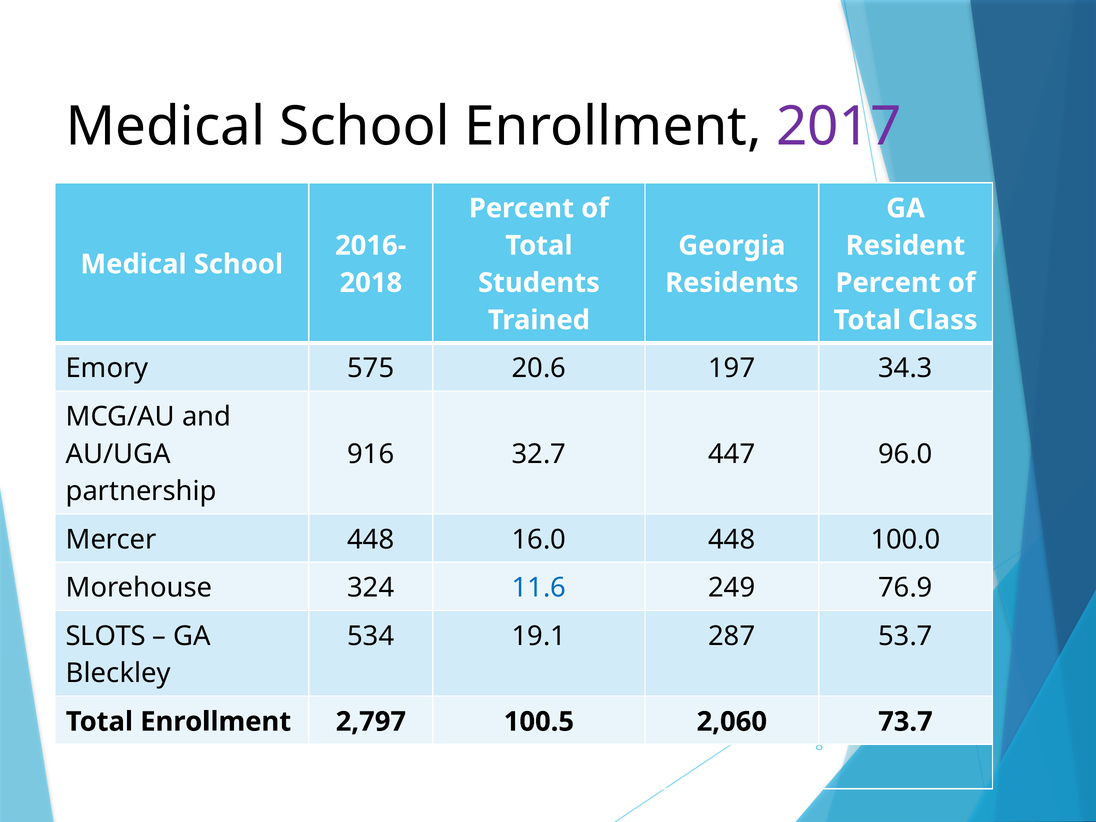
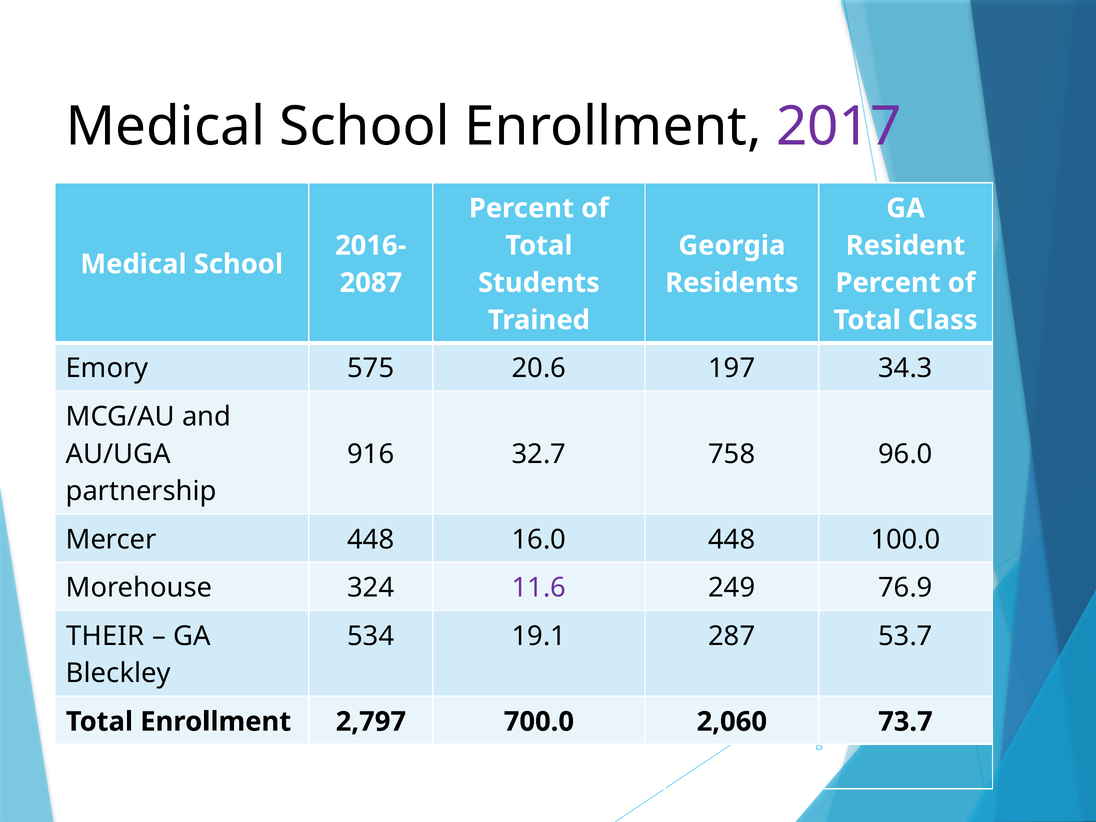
2018: 2018 -> 2087
447: 447 -> 758
11.6 colour: blue -> purple
SLOTS: SLOTS -> THEIR
100.5: 100.5 -> 700.0
